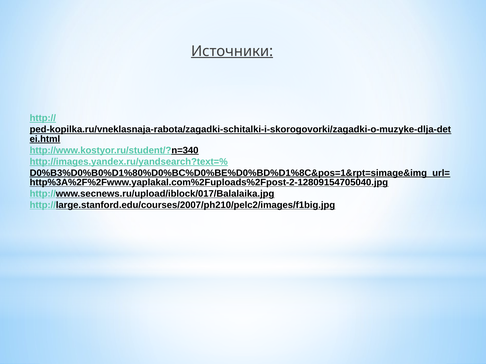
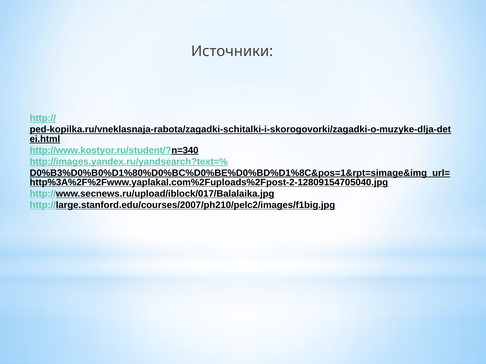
Источники underline: present -> none
